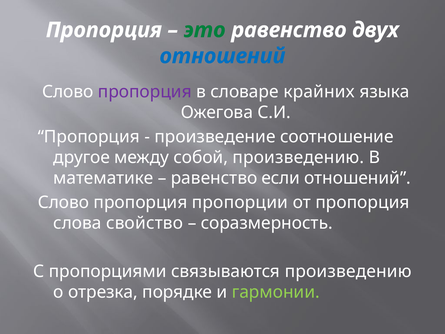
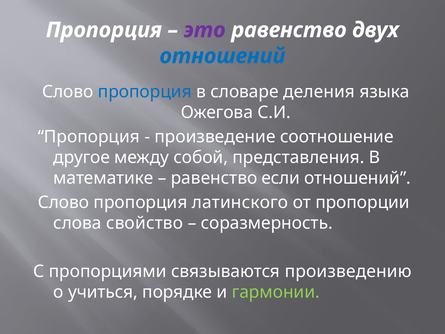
это colour: green -> purple
пропорция at (145, 92) colour: purple -> blue
крайних: крайних -> деления
собой произведению: произведению -> представления
пропорции: пропорции -> латинского
от пропорция: пропорция -> пропорции
отрезка: отрезка -> учиться
